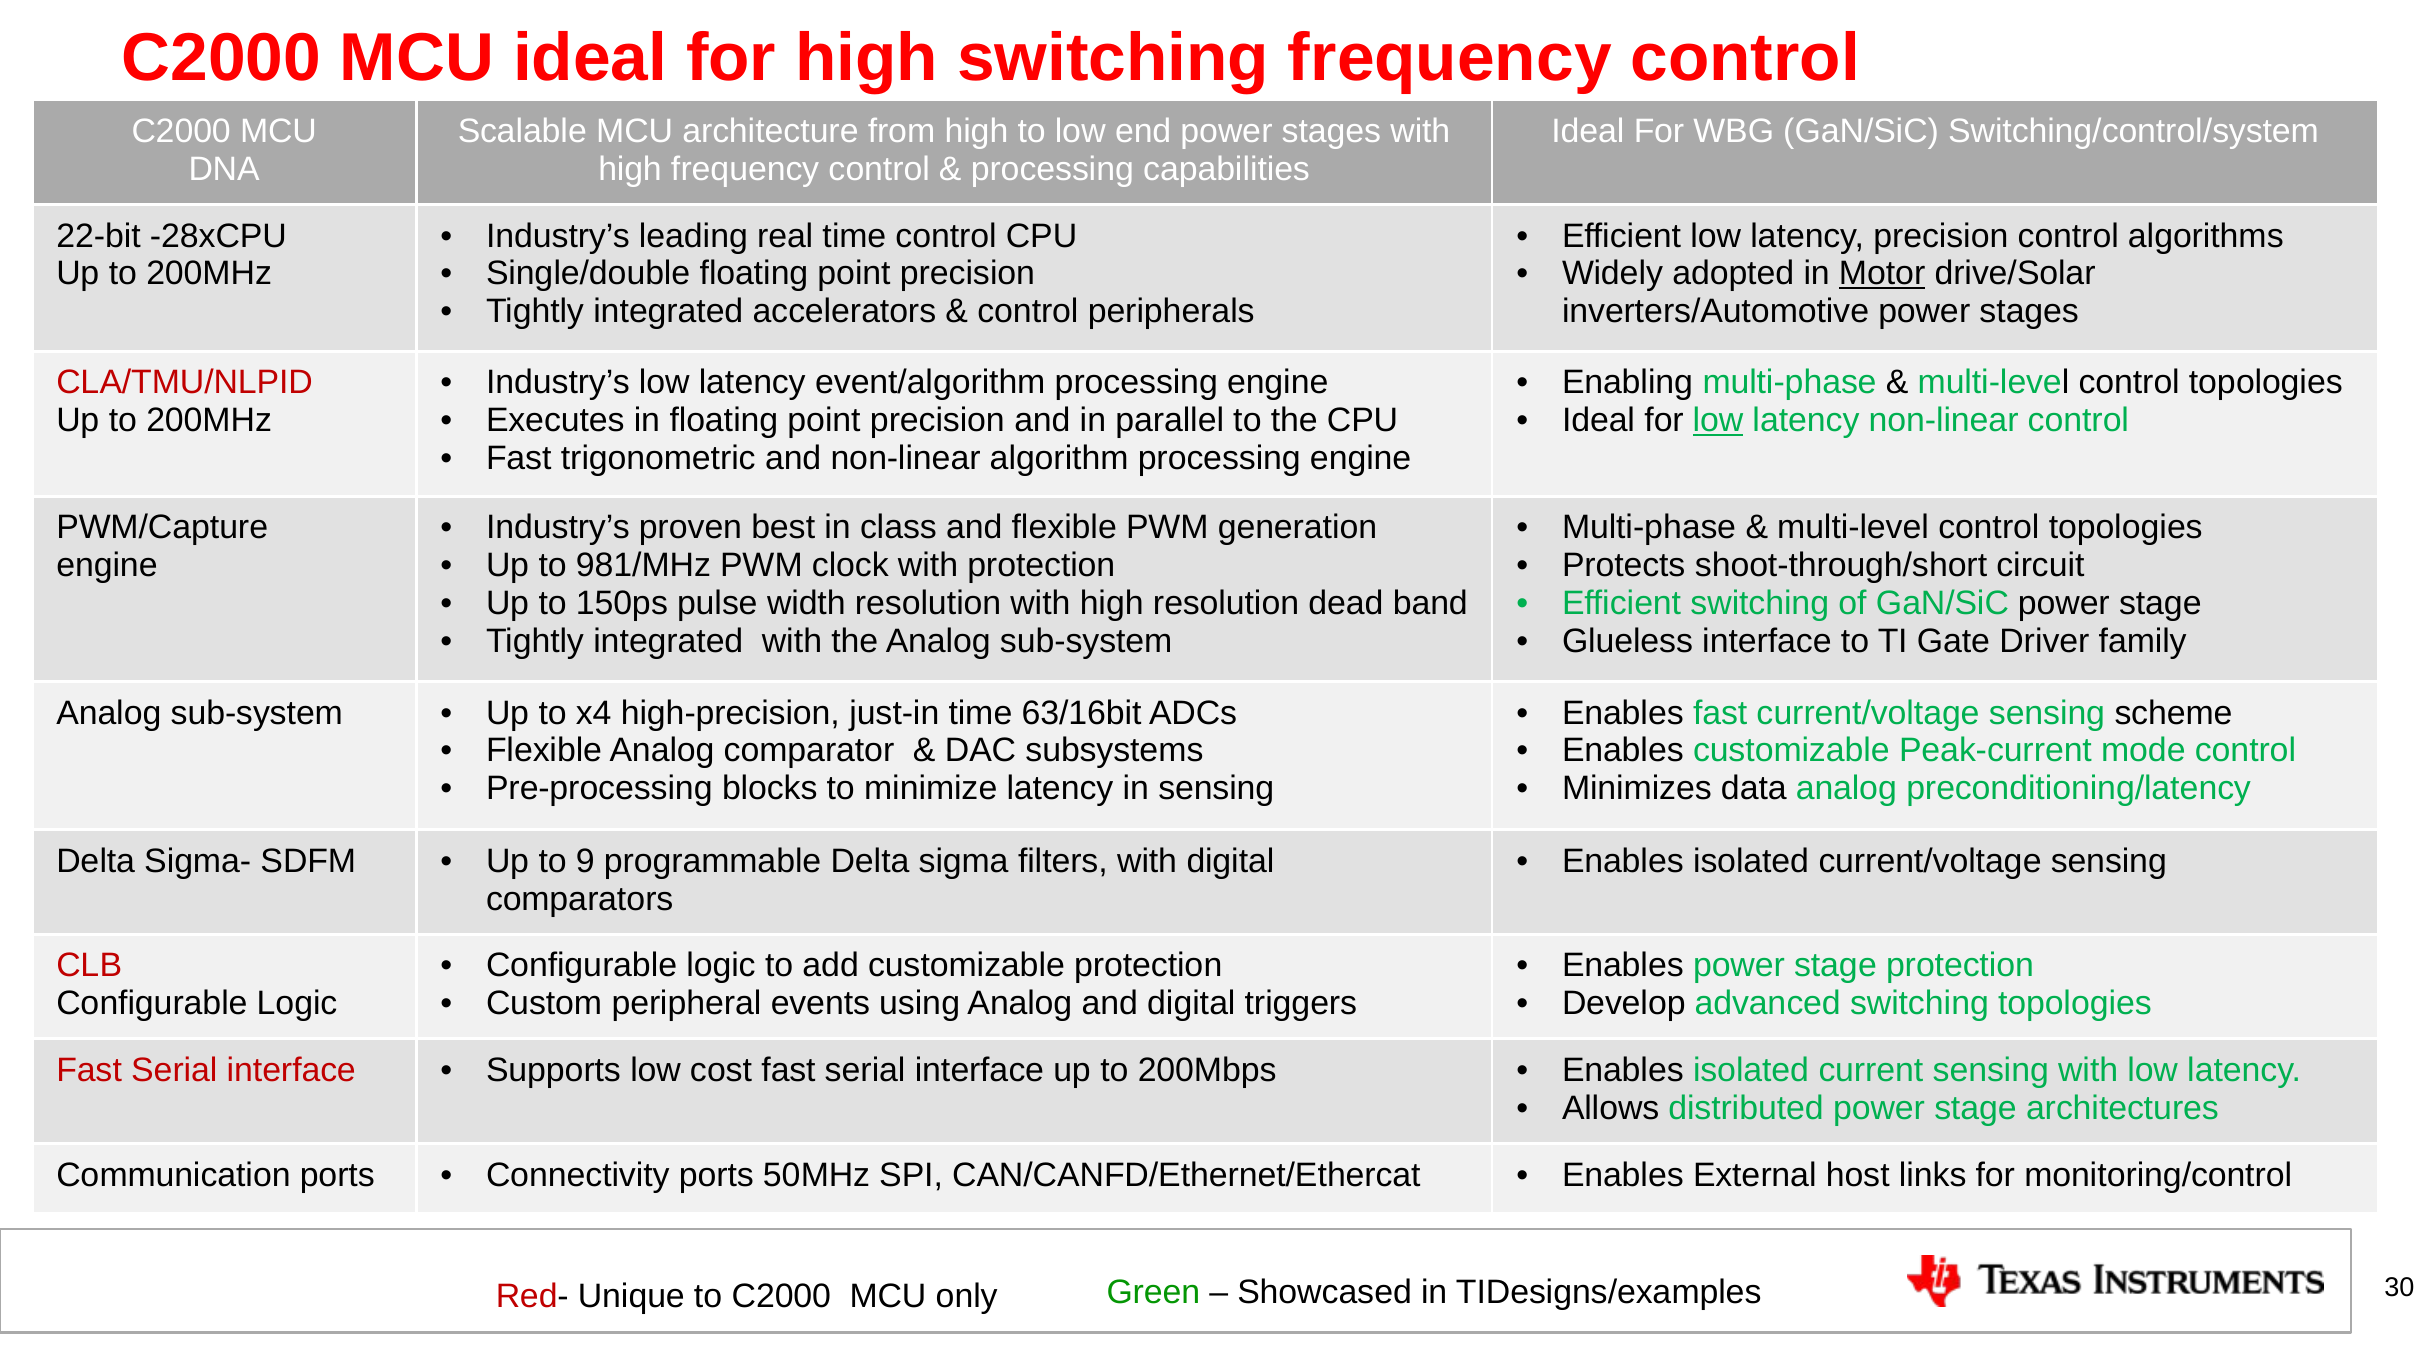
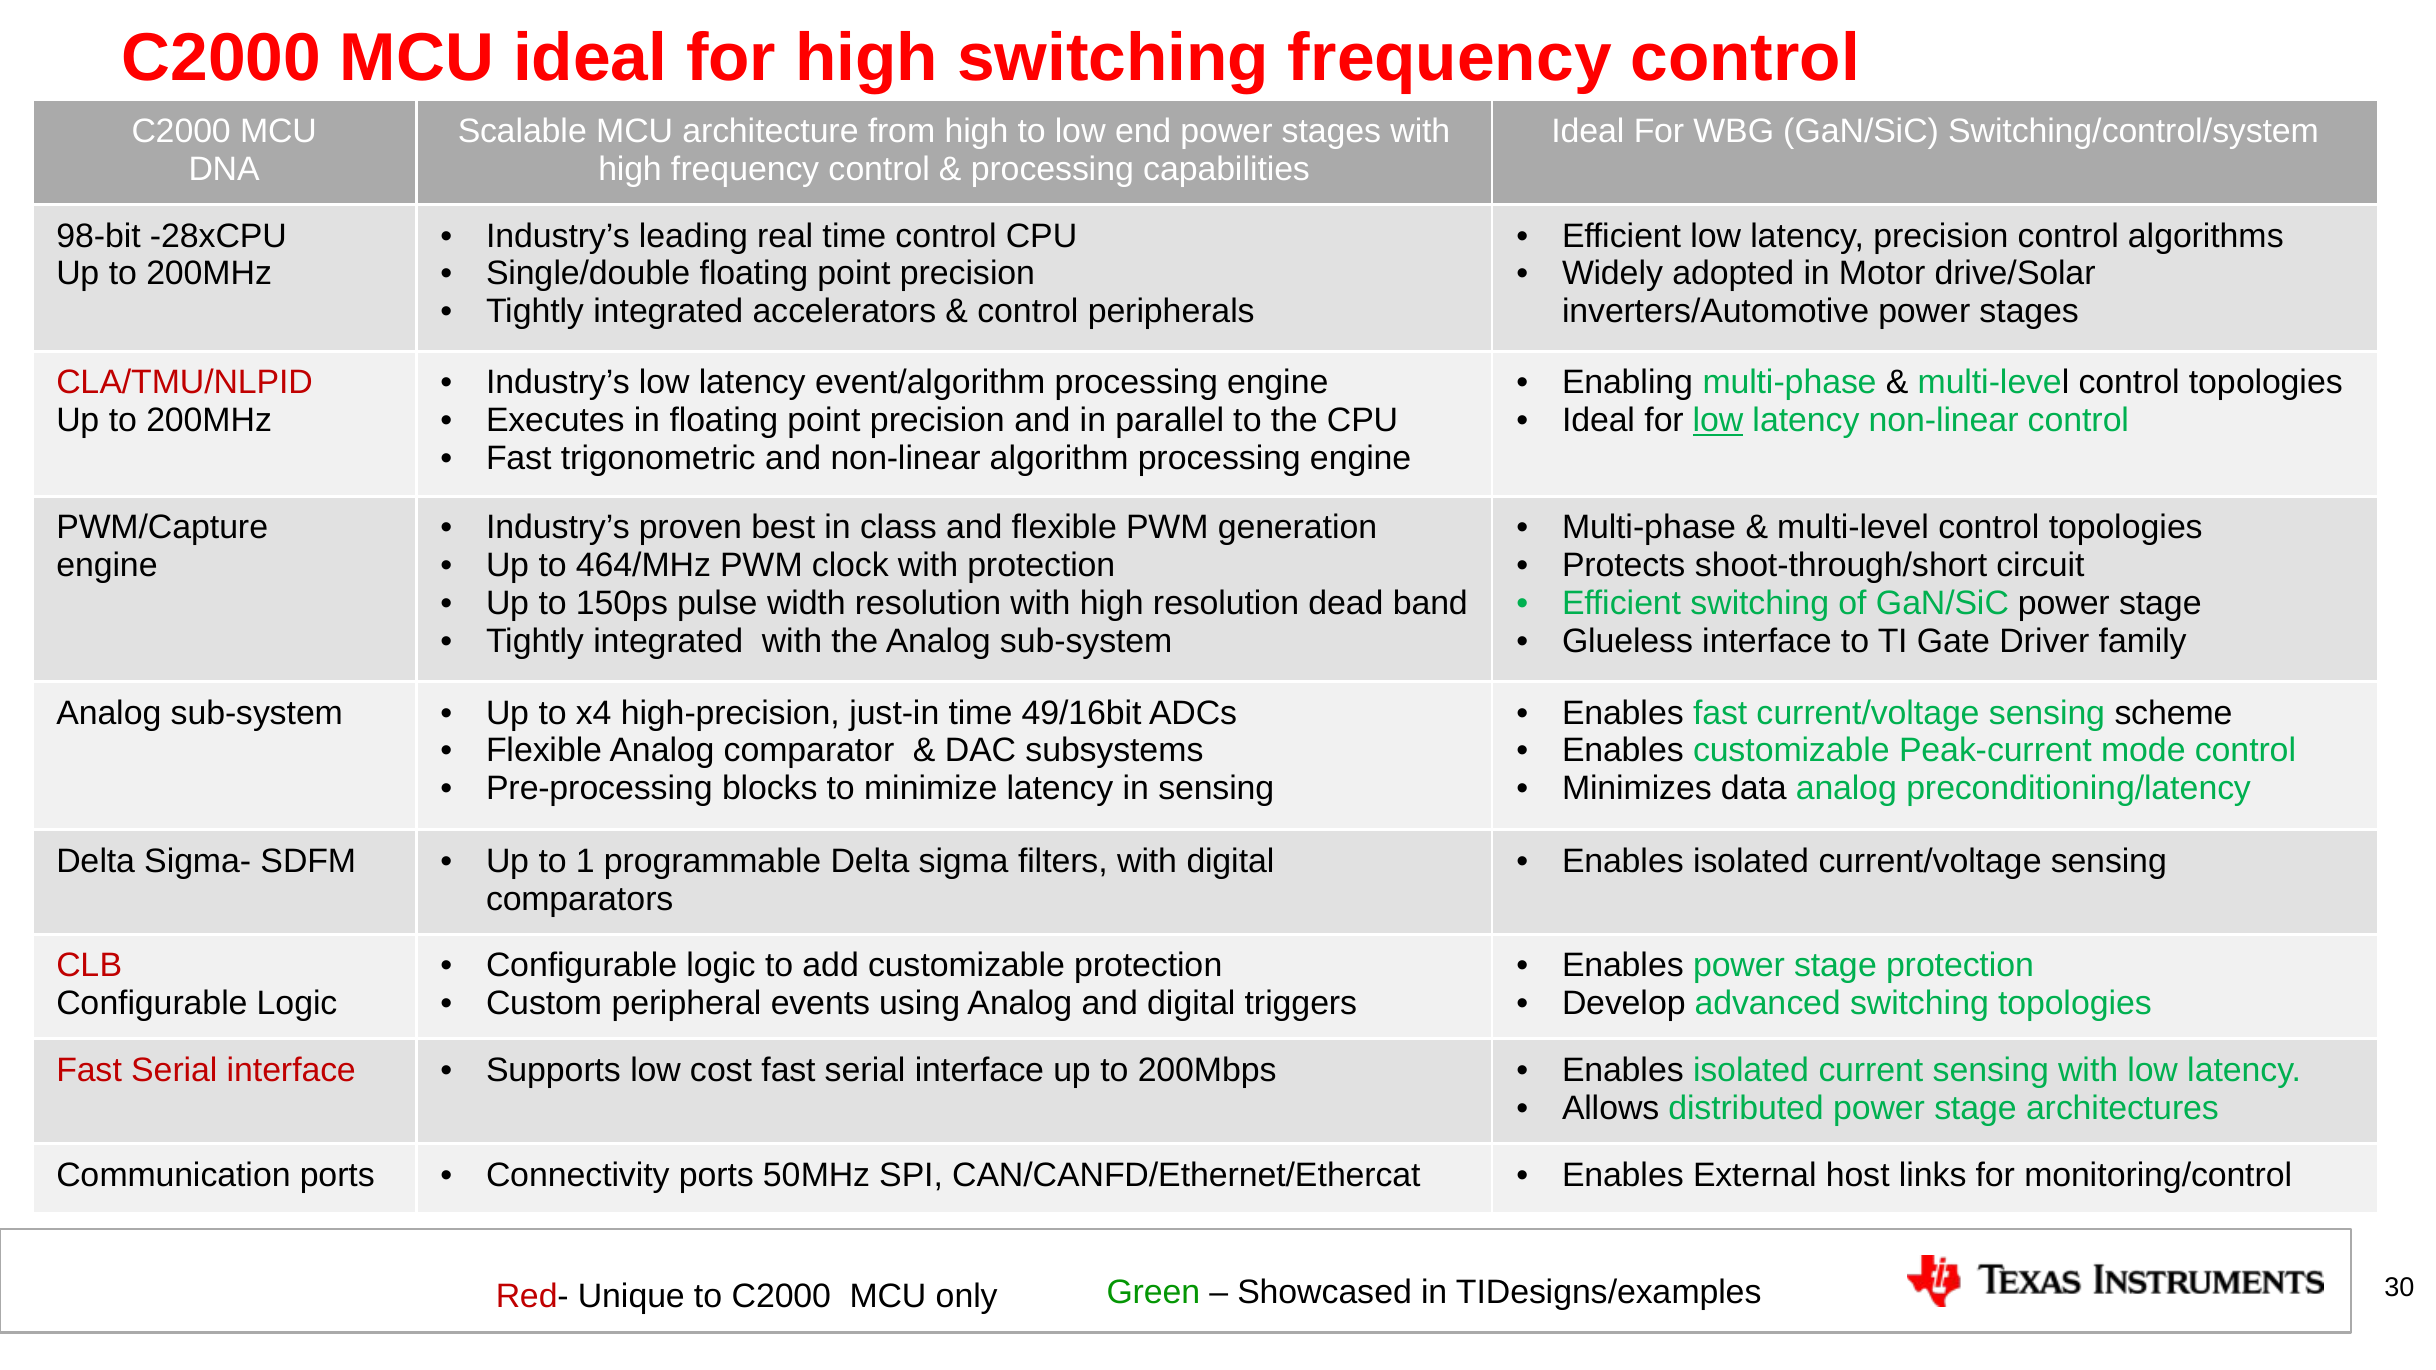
22-bit: 22-bit -> 98-bit
Motor underline: present -> none
981/MHz: 981/MHz -> 464/MHz
63/16bit: 63/16bit -> 49/16bit
9: 9 -> 1
